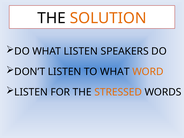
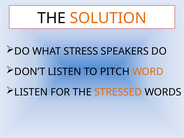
WHAT LISTEN: LISTEN -> STRESS
TO WHAT: WHAT -> PITCH
